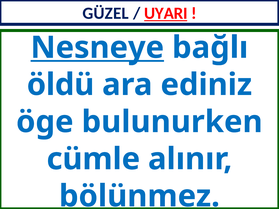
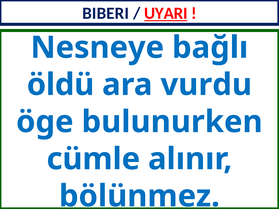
GÜZEL: GÜZEL -> BIBERI
Nesneye underline: present -> none
ediniz: ediniz -> vurdu
